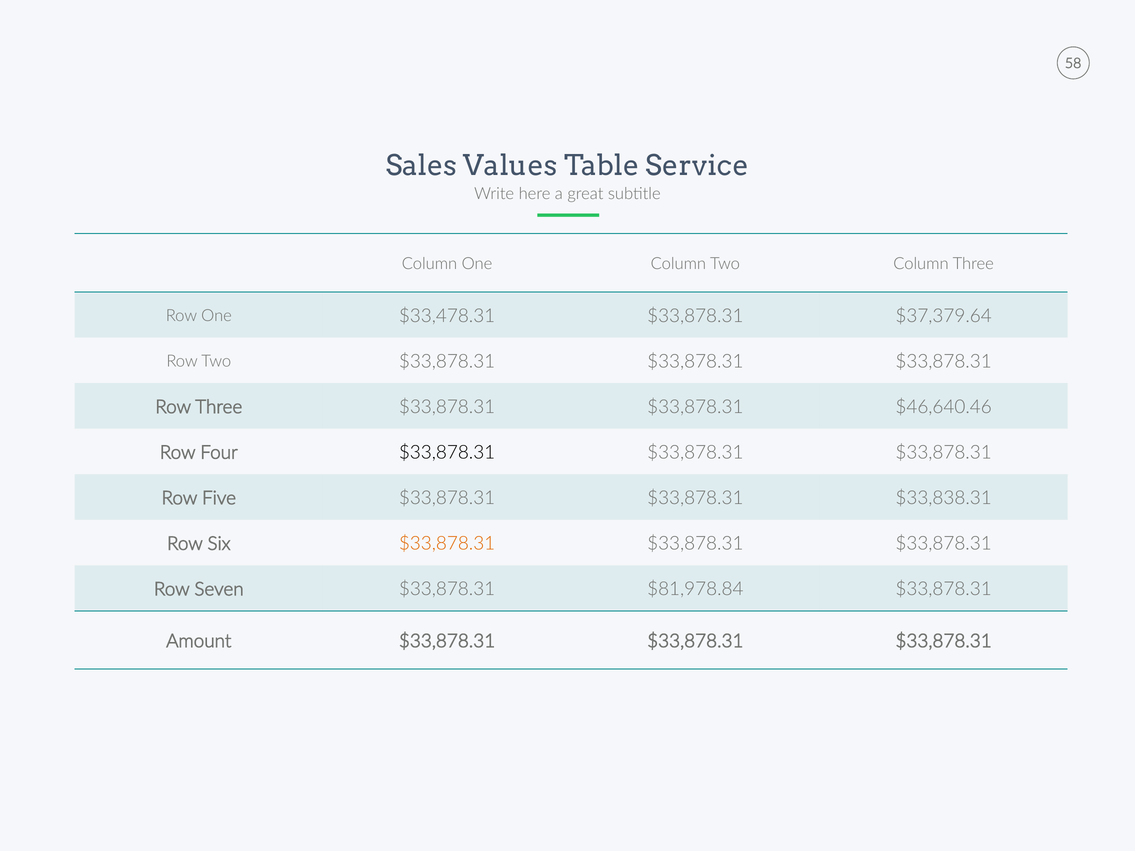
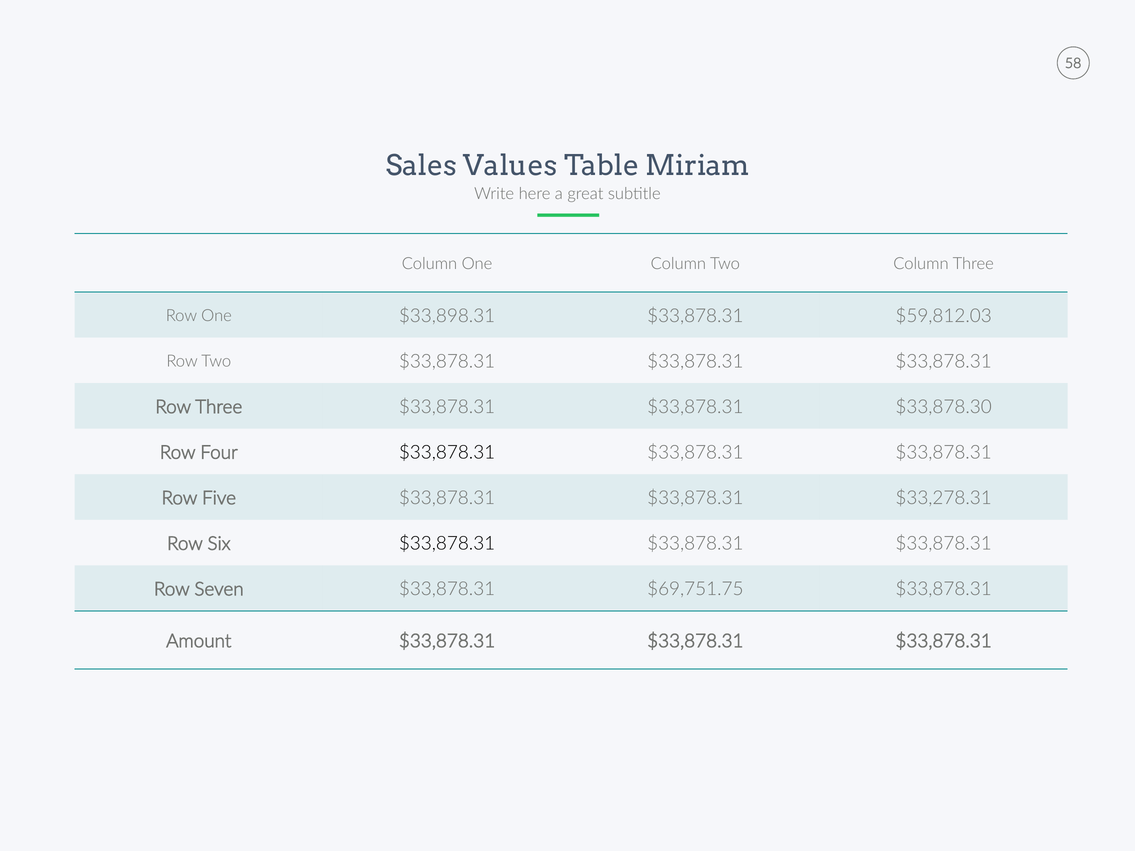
Service: Service -> Miriam
$33,478.31: $33,478.31 -> $33,898.31
$37,379.64: $37,379.64 -> $59,812.03
$46,640.46: $46,640.46 -> $33,878.30
$33,838.31: $33,838.31 -> $33,278.31
$33,878.31 at (447, 544) colour: orange -> black
$81,978.84: $81,978.84 -> $69,751.75
